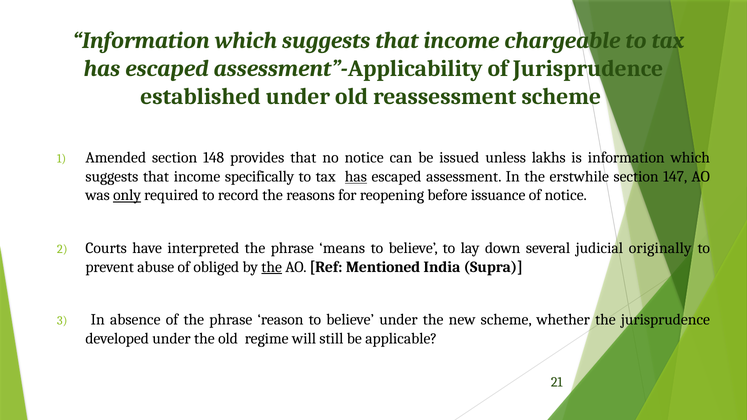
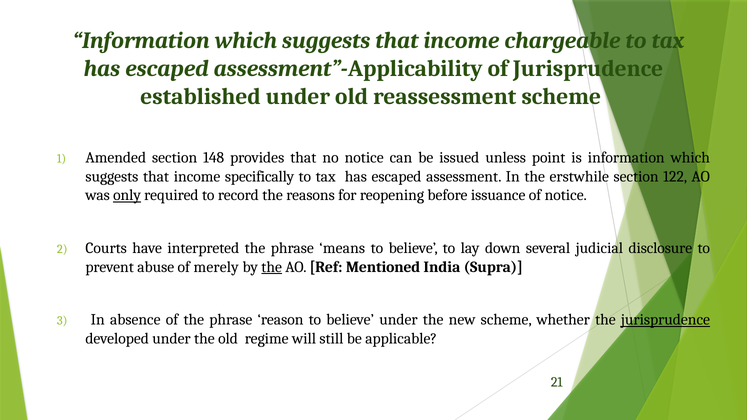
lakhs: lakhs -> point
has at (356, 177) underline: present -> none
147: 147 -> 122
originally: originally -> disclosure
obliged: obliged -> merely
jurisprudence at (665, 320) underline: none -> present
